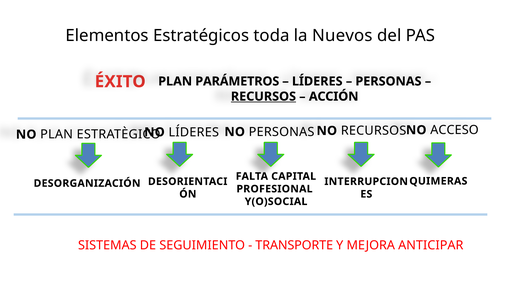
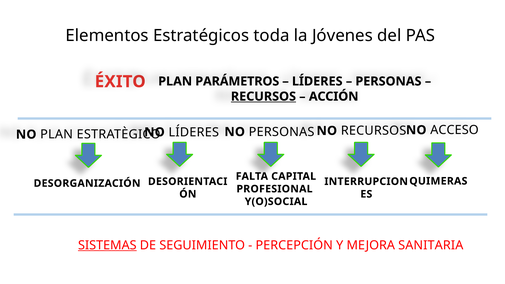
Nuevos: Nuevos -> Jóvenes
SISTEMAS underline: none -> present
TRANSPORTE: TRANSPORTE -> PERCEPCIÓN
ANTICIPAR: ANTICIPAR -> SANITARIA
